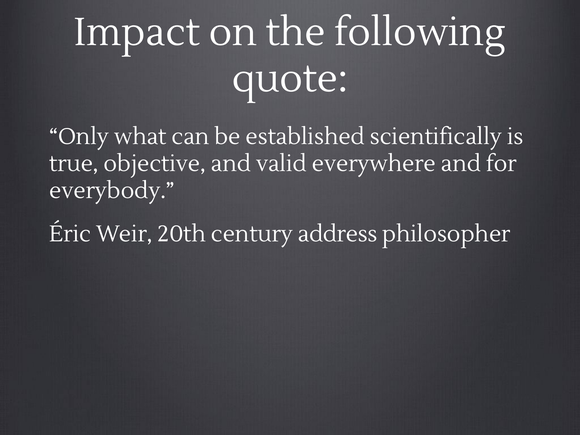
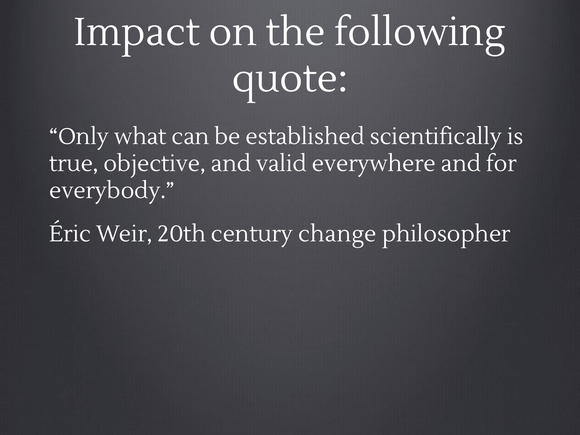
address: address -> change
